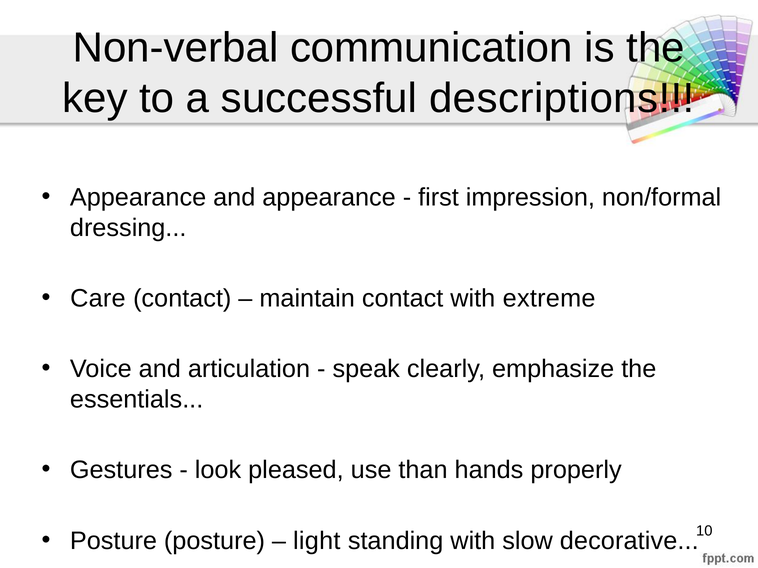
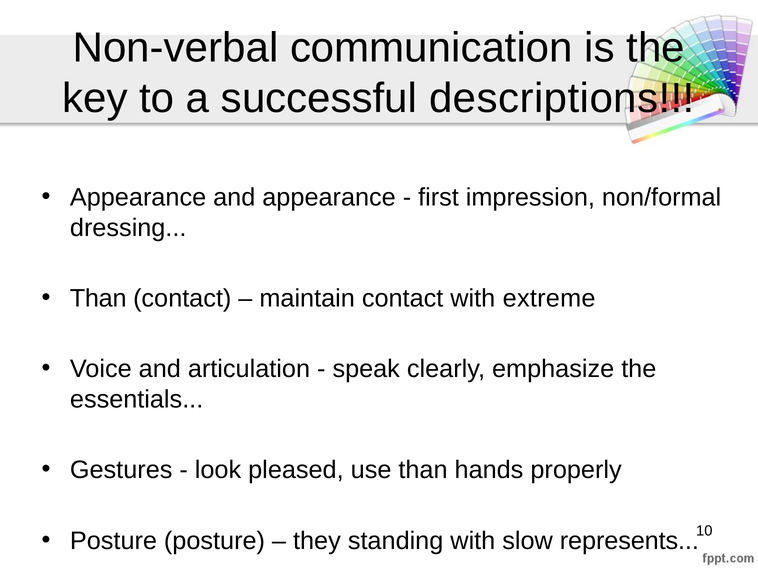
Care at (98, 299): Care -> Than
light: light -> they
decorative: decorative -> represents
